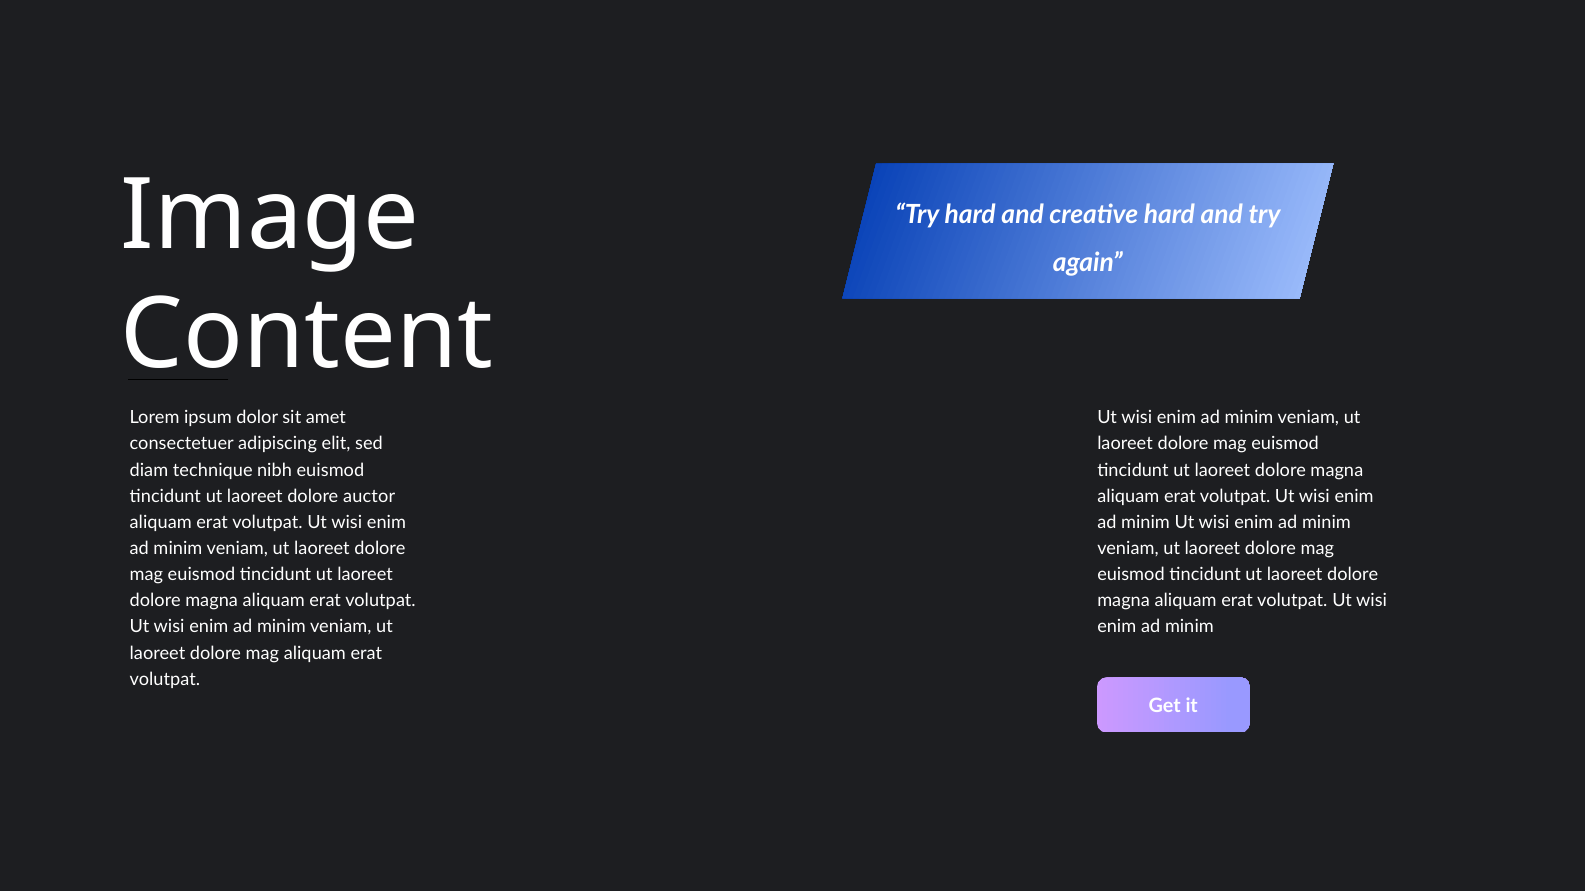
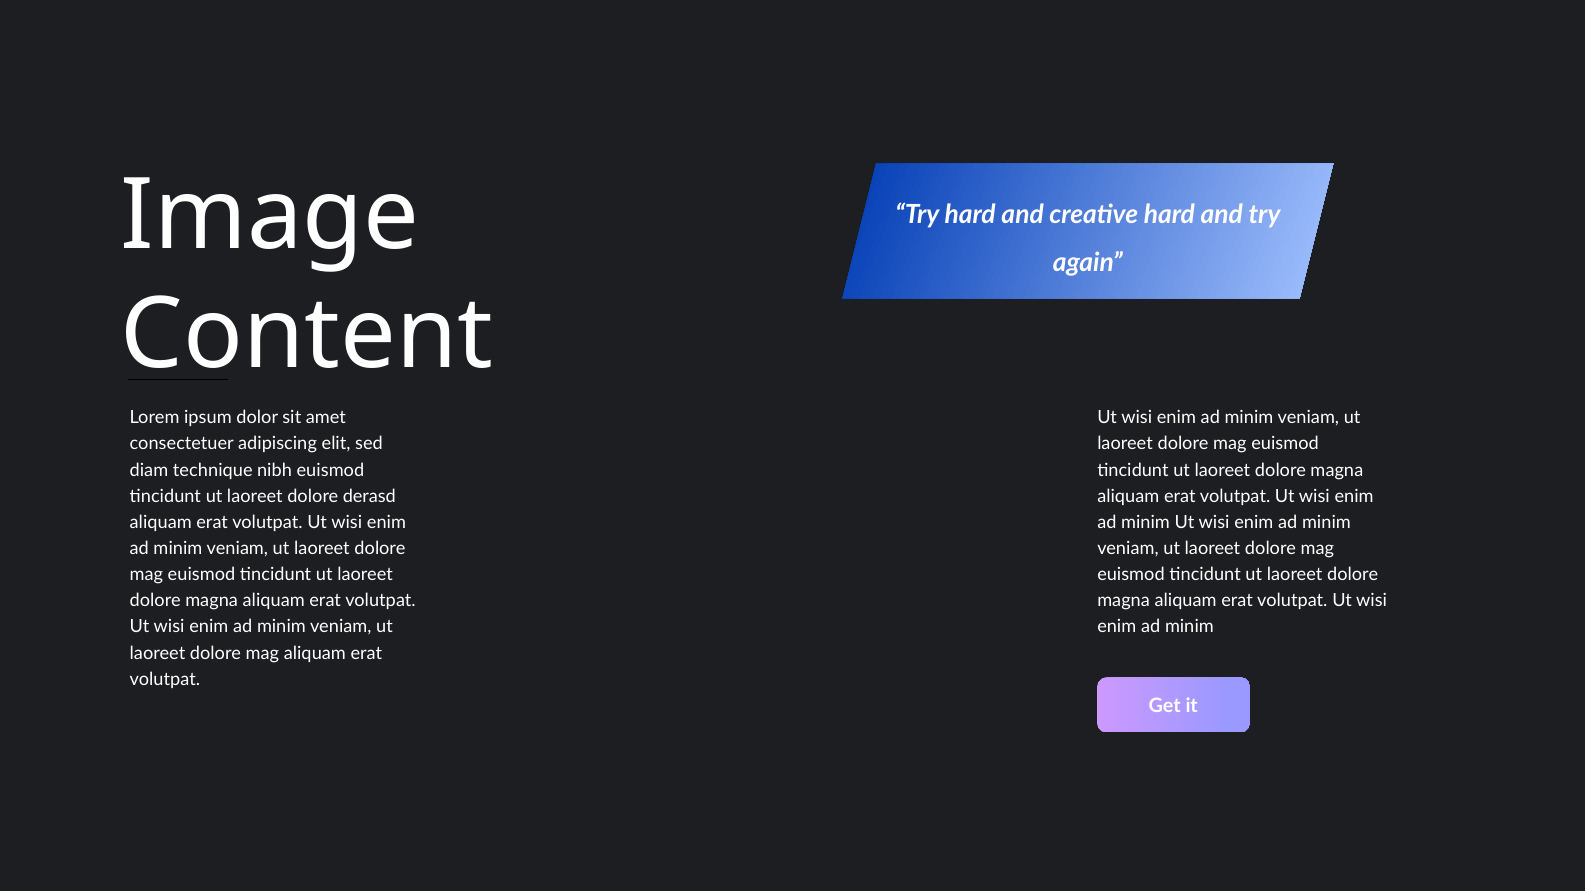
auctor: auctor -> derasd
